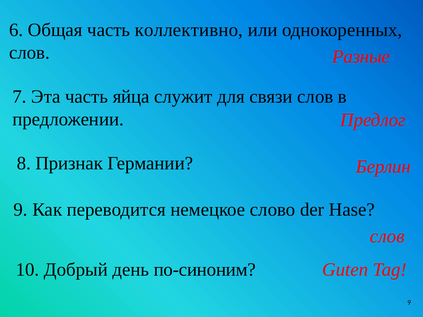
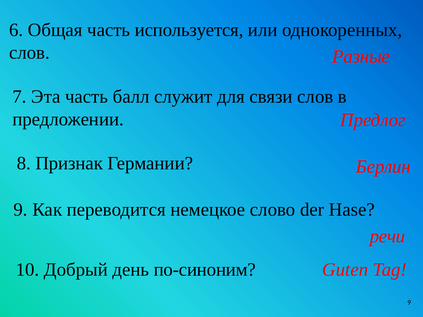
коллективно: коллективно -> используется
яйца: яйца -> балл
слов at (387, 237): слов -> речи
